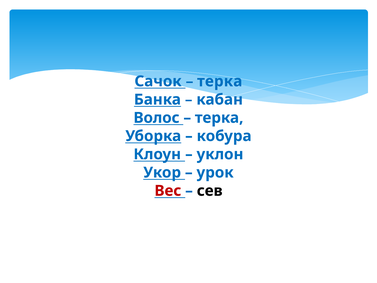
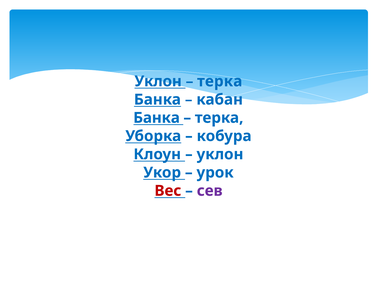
Сачок at (158, 81): Сачок -> Уклон
Волос at (157, 118): Волос -> Банка
сев colour: black -> purple
